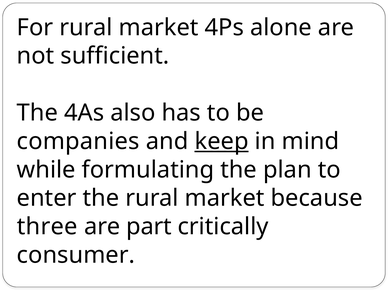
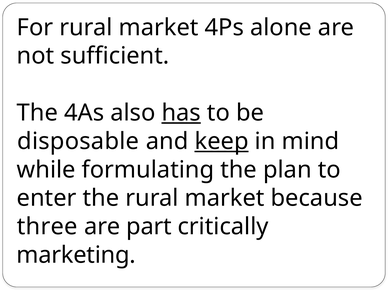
has underline: none -> present
companies: companies -> disposable
consumer: consumer -> marketing
